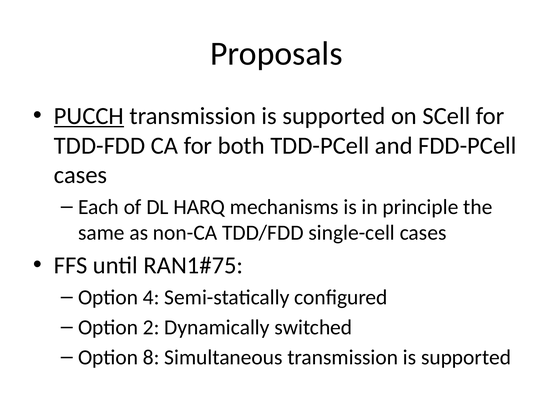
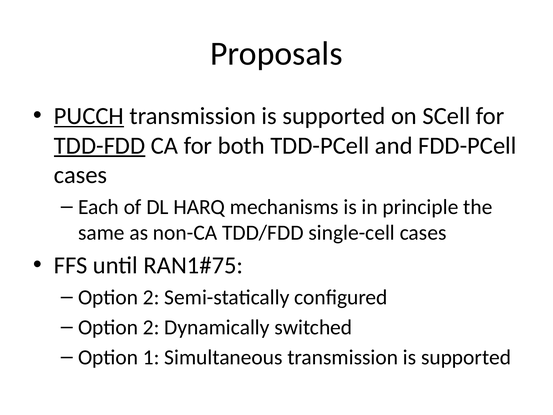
TDD-FDD underline: none -> present
4 at (151, 297): 4 -> 2
8: 8 -> 1
